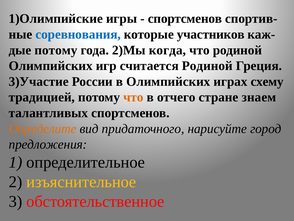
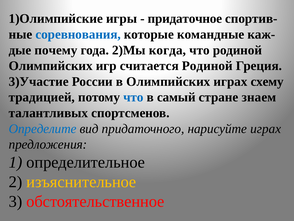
спортсменов at (185, 19): спортсменов -> придаточное
участников: участников -> командные
потому at (56, 50): потому -> почему
что at (133, 97) colour: orange -> blue
отчего: отчего -> самый
Определите colour: orange -> blue
нарисуйте город: город -> играх
